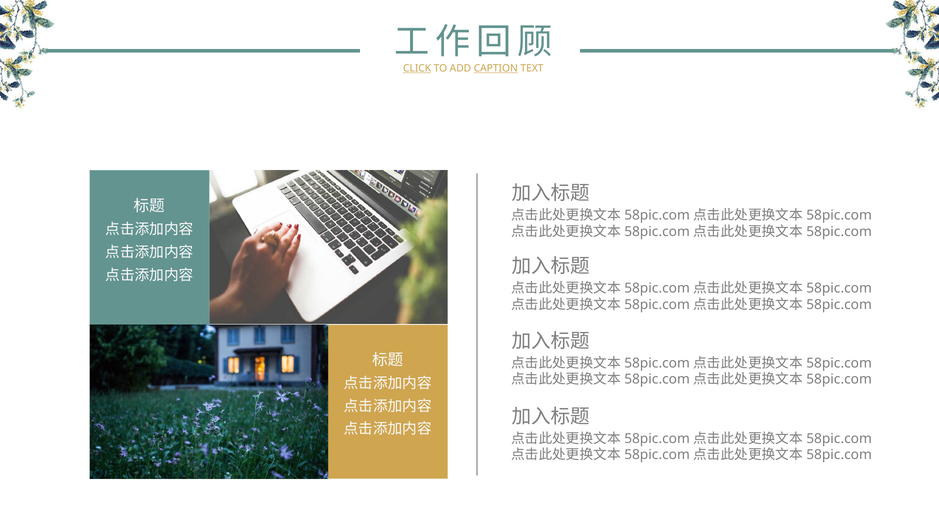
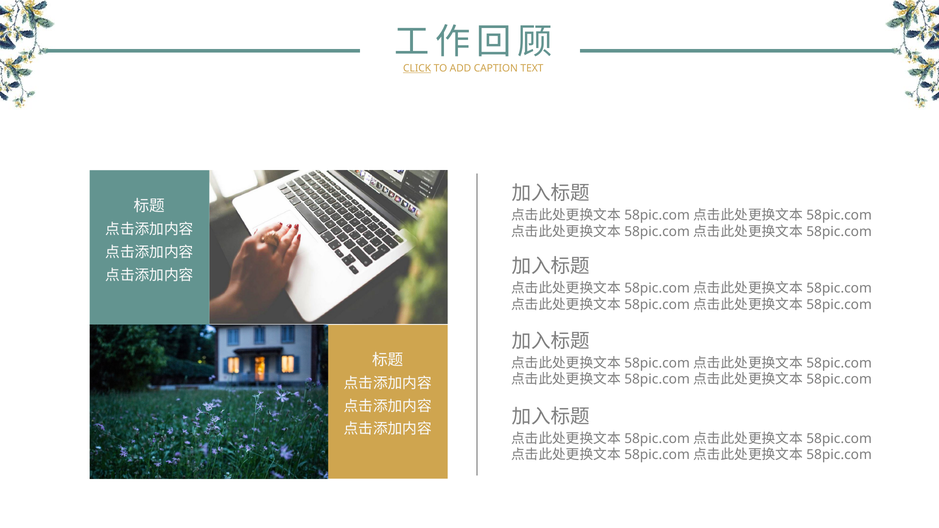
CAPTION underline: present -> none
